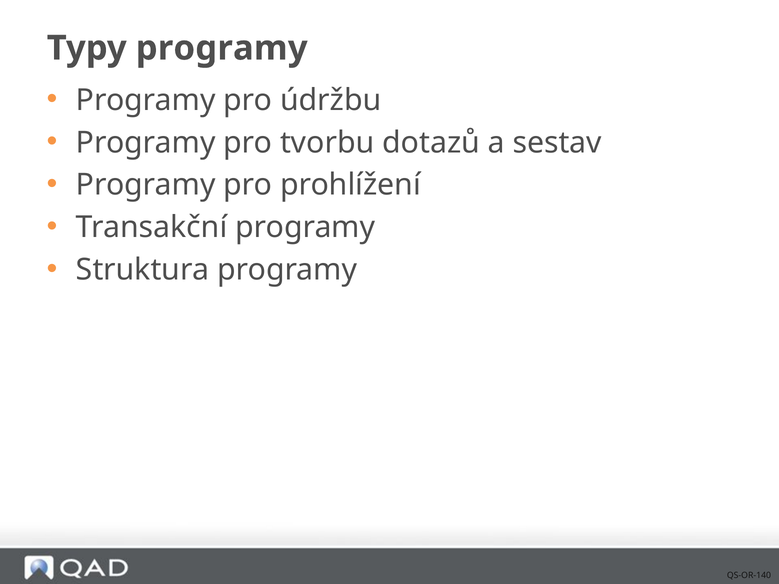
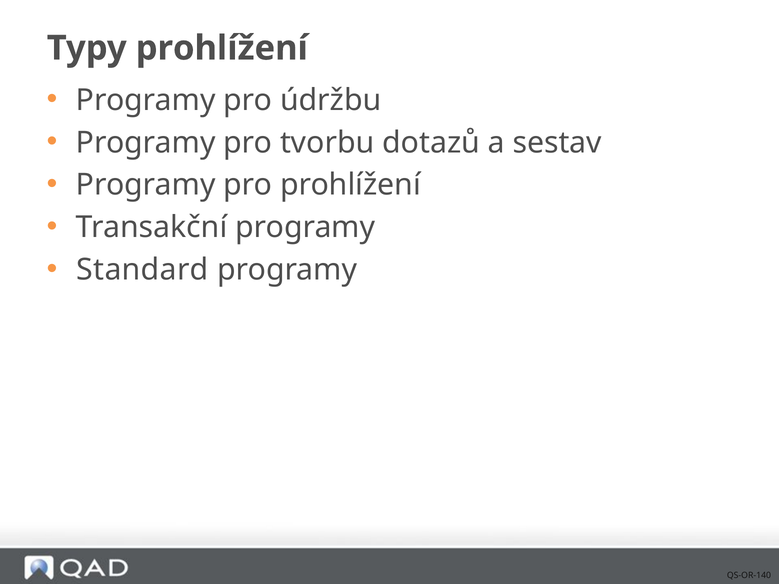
Typy programy: programy -> prohlížení
Struktura: Struktura -> Standard
